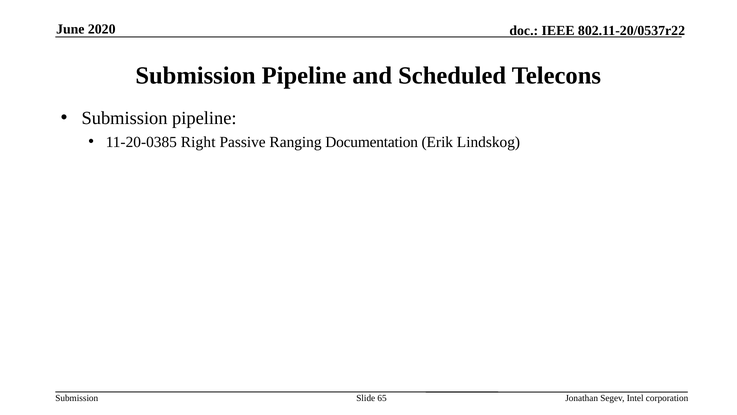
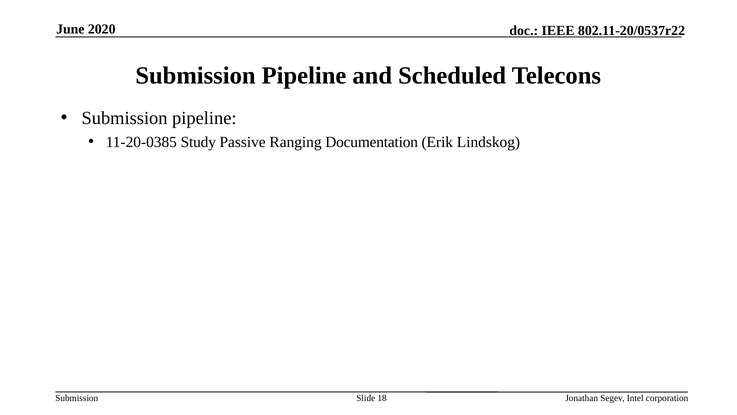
Right: Right -> Study
65: 65 -> 18
